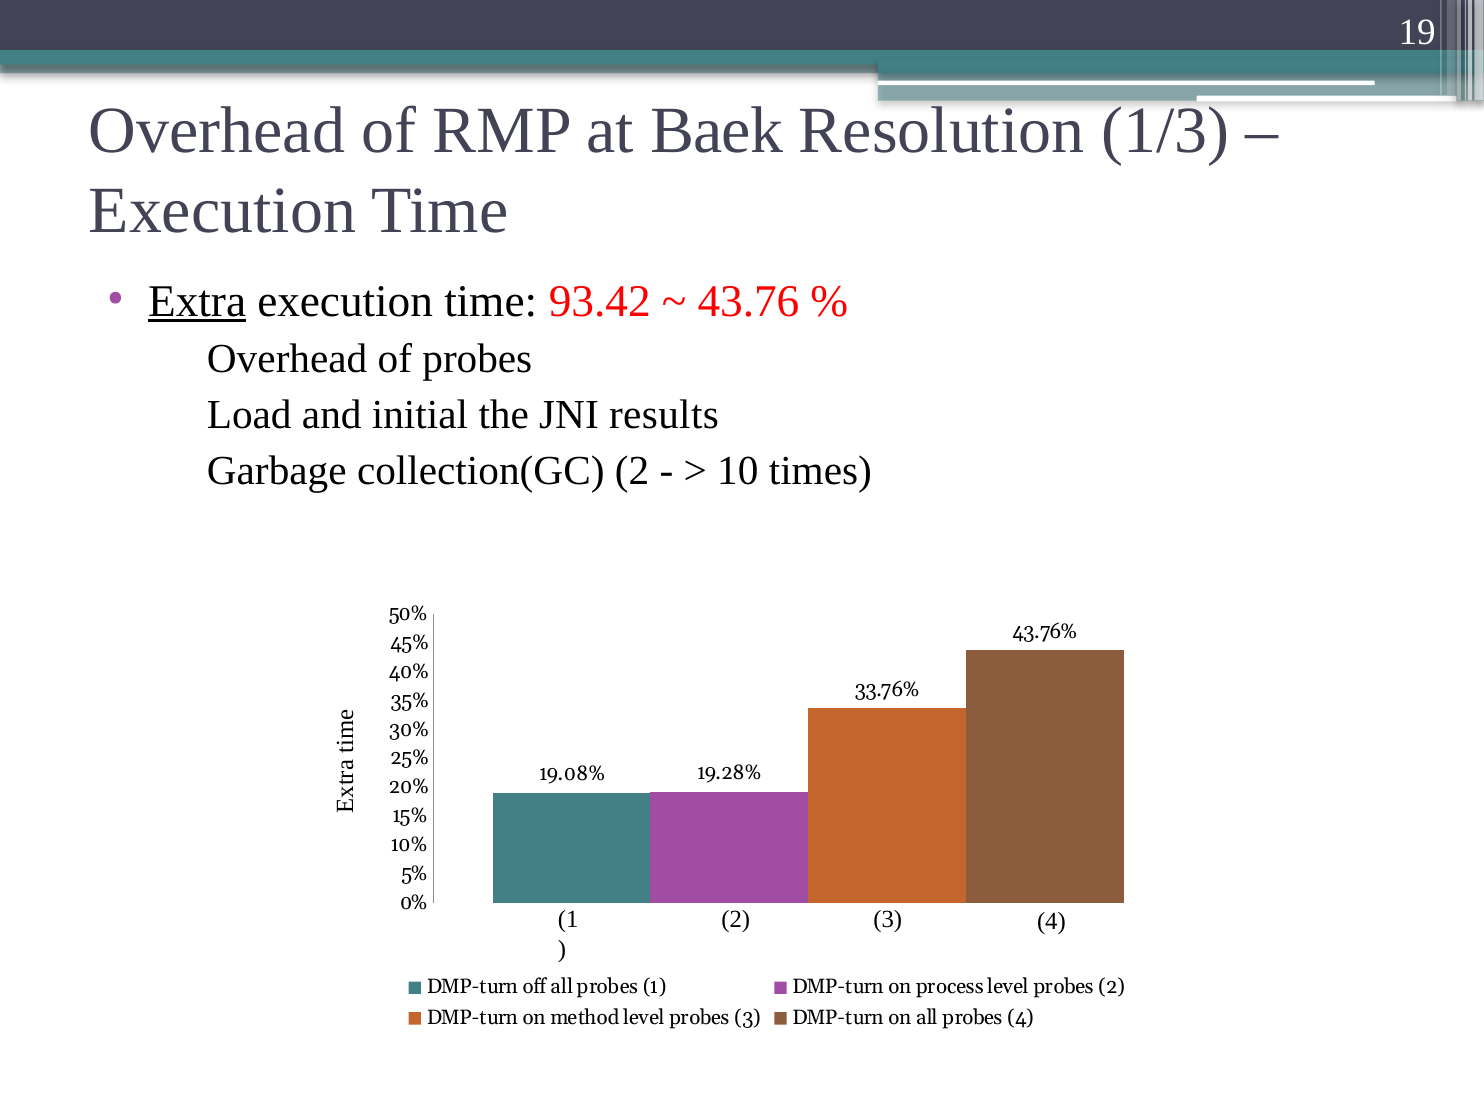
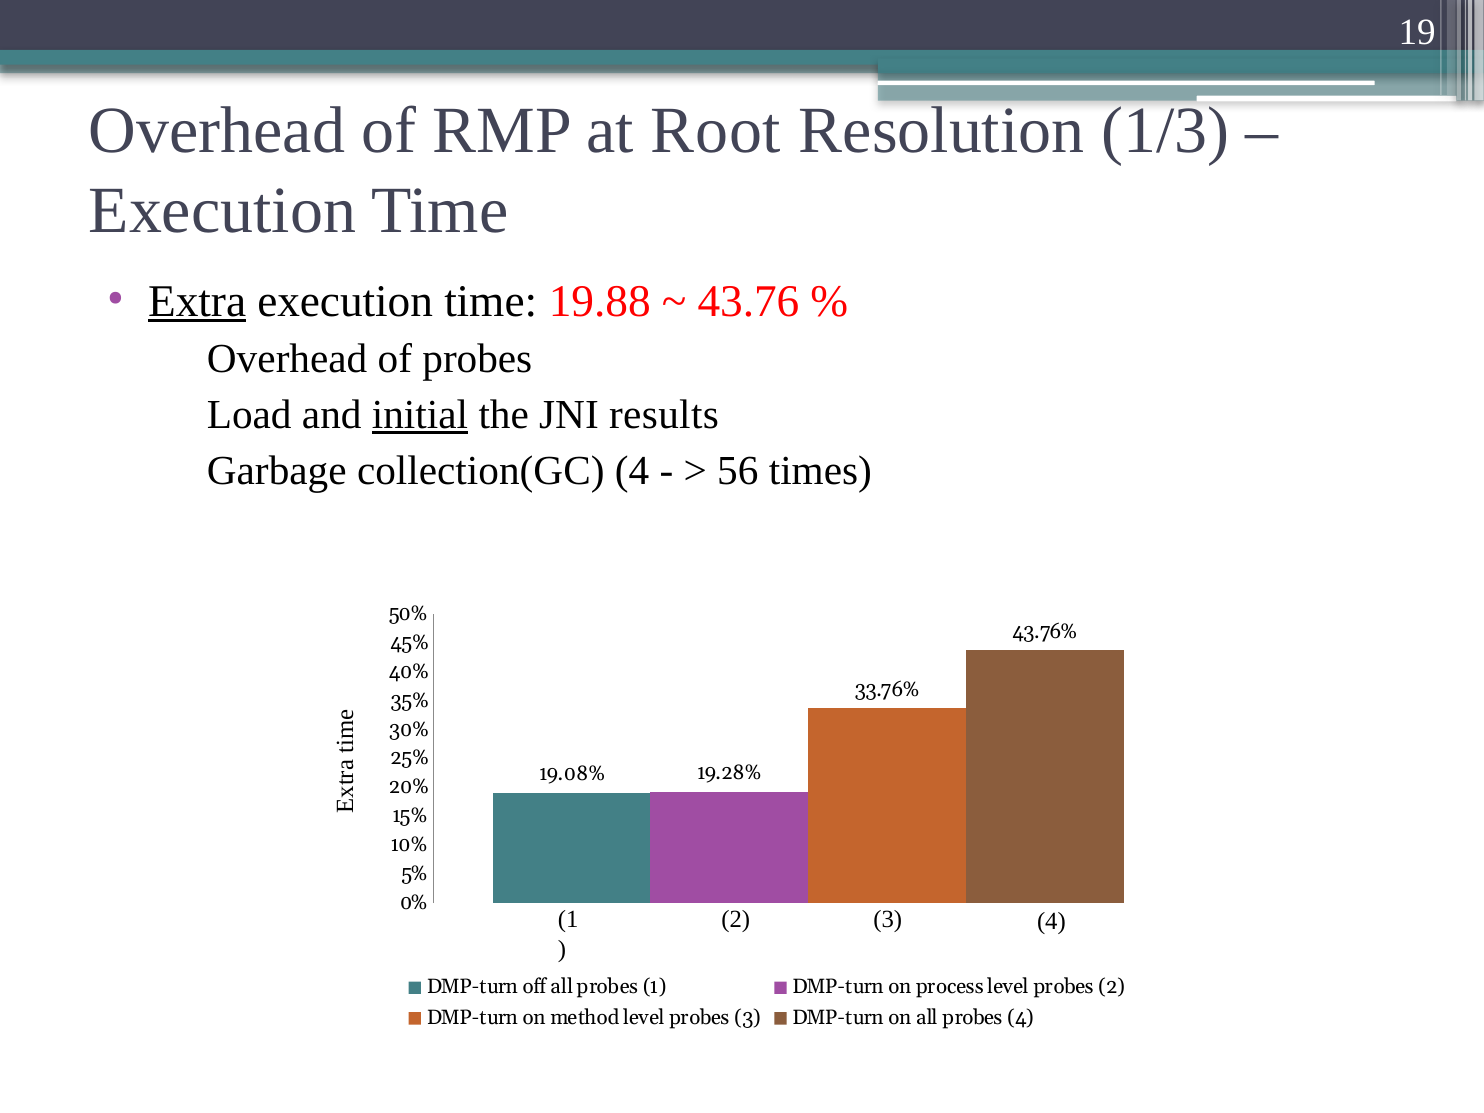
Baek: Baek -> Root
93.42: 93.42 -> 19.88
initial underline: none -> present
collection(GC 2: 2 -> 4
10: 10 -> 56
